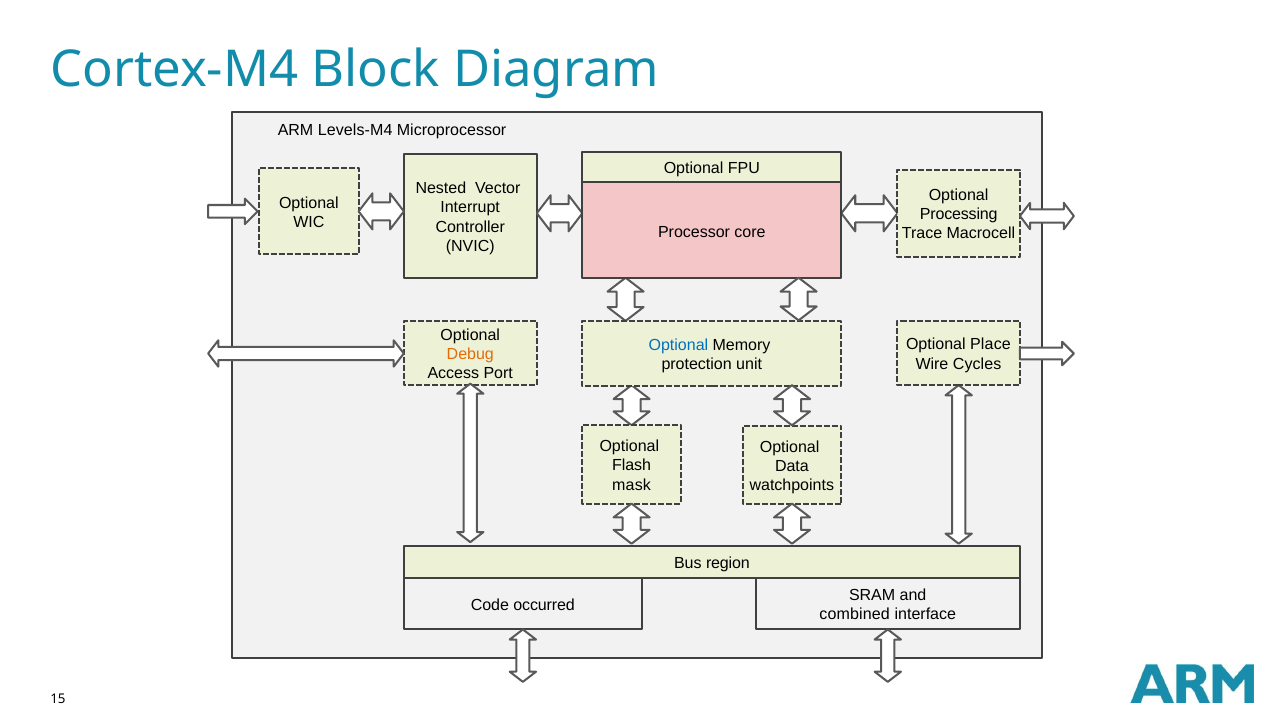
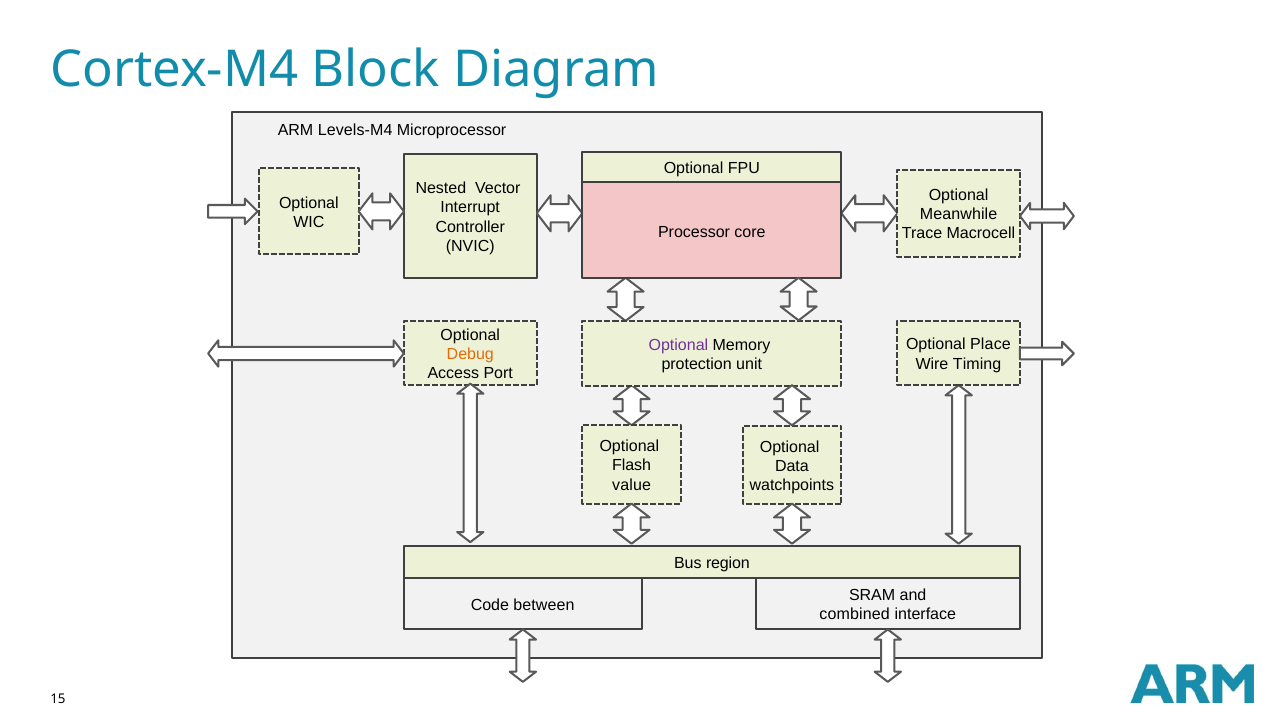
Processing: Processing -> Meanwhile
Optional at (678, 345) colour: blue -> purple
Cycles: Cycles -> Timing
mask: mask -> value
occurred: occurred -> between
